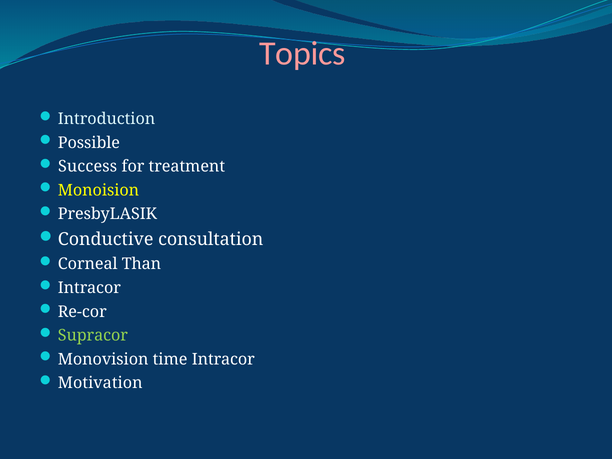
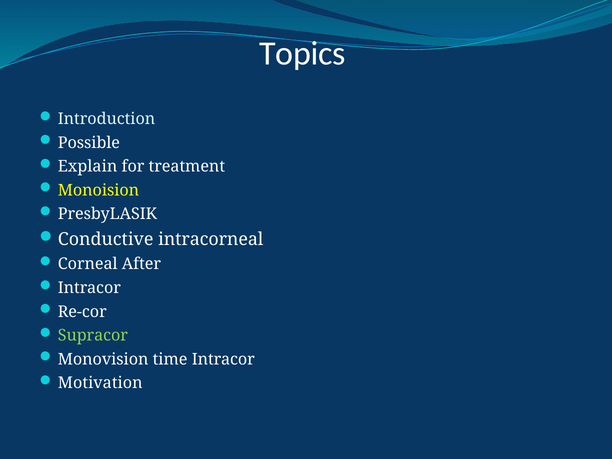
Topics colour: pink -> white
Success: Success -> Explain
consultation: consultation -> intracorneal
Than: Than -> After
